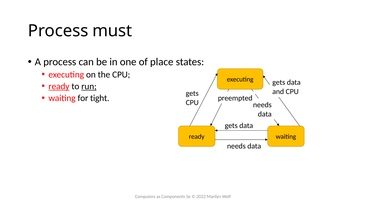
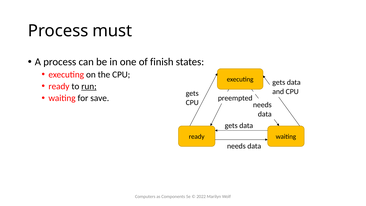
place: place -> finish
ready at (59, 86) underline: present -> none
tight: tight -> save
